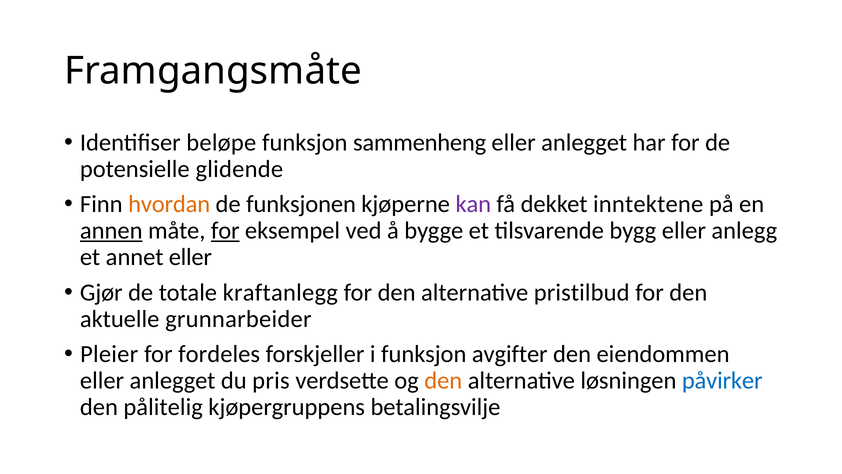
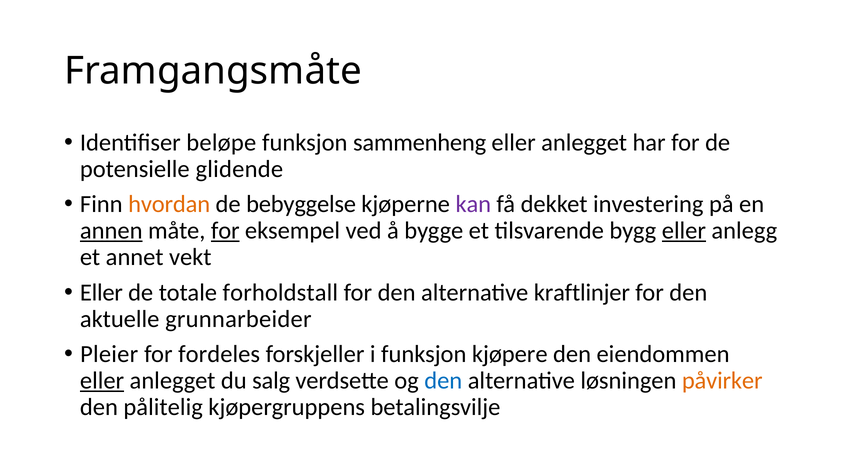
funksjonen: funksjonen -> bebyggelse
inntektene: inntektene -> investering
eller at (684, 231) underline: none -> present
annet eller: eller -> vekt
Gjør at (101, 292): Gjør -> Eller
kraftanlegg: kraftanlegg -> forholdstall
pristilbud: pristilbud -> kraftlinjer
avgifter: avgifter -> kjøpere
eller at (102, 380) underline: none -> present
pris: pris -> salg
den at (443, 380) colour: orange -> blue
påvirker colour: blue -> orange
